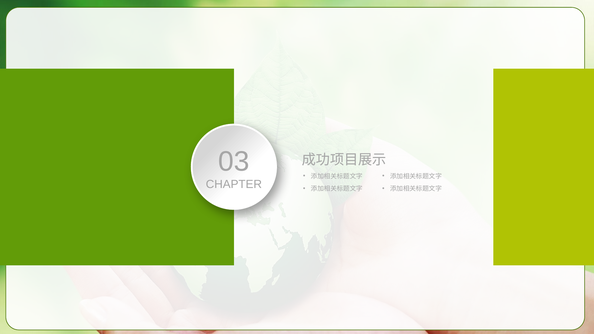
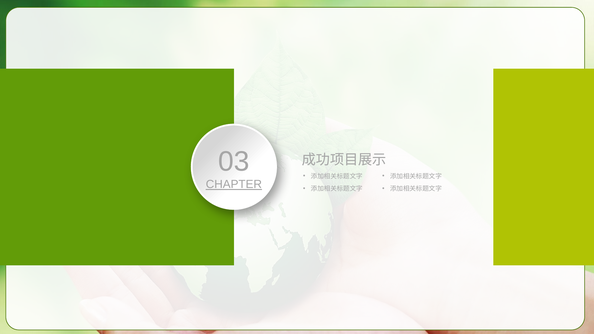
CHAPTER underline: none -> present
